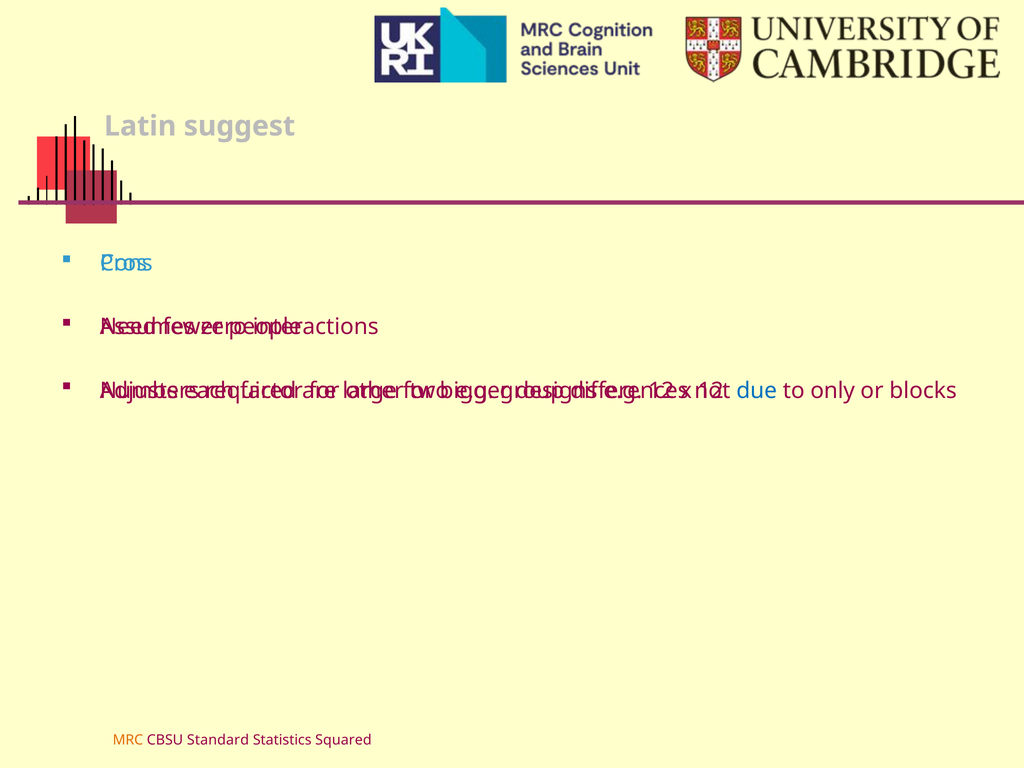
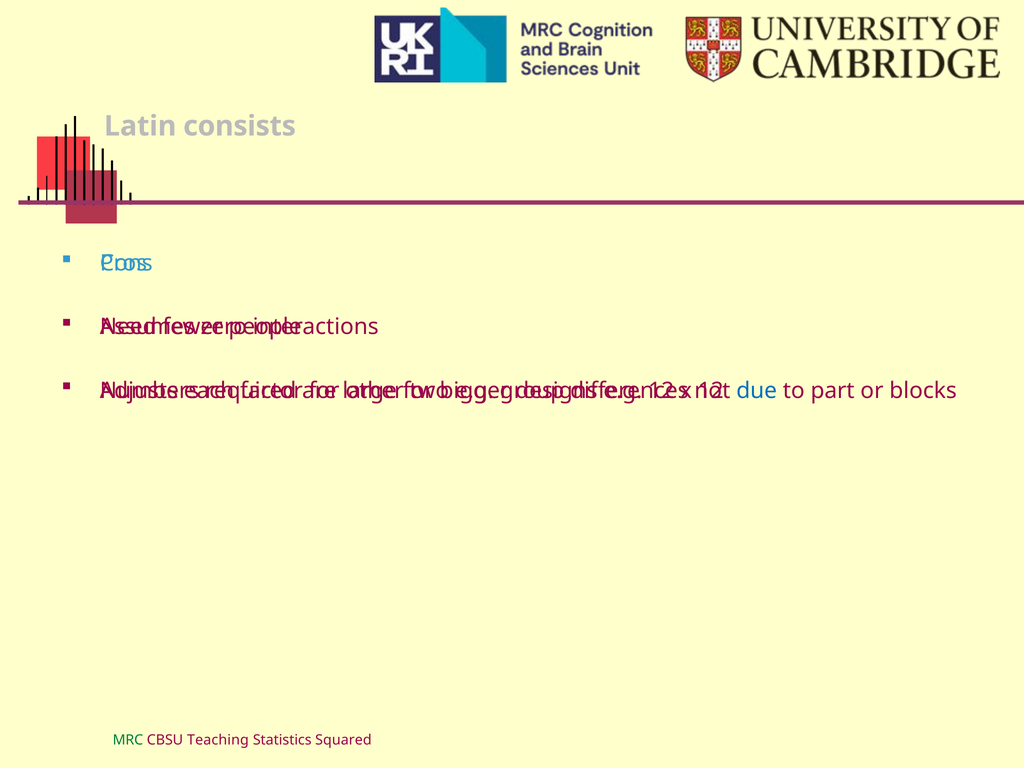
suggest: suggest -> consists
only: only -> part
MRC colour: orange -> green
Standard: Standard -> Teaching
